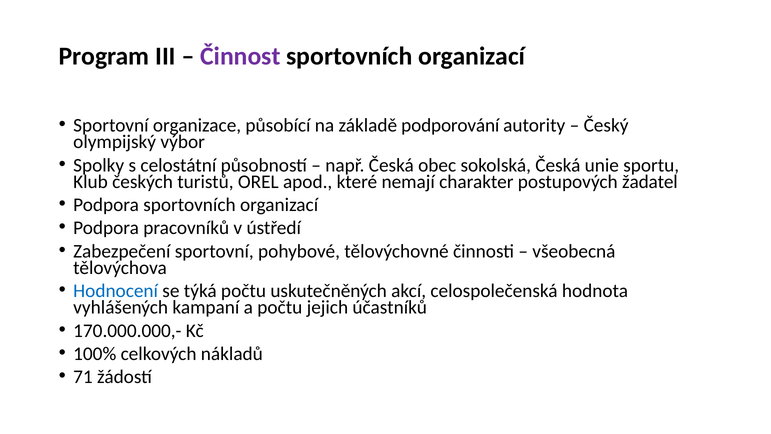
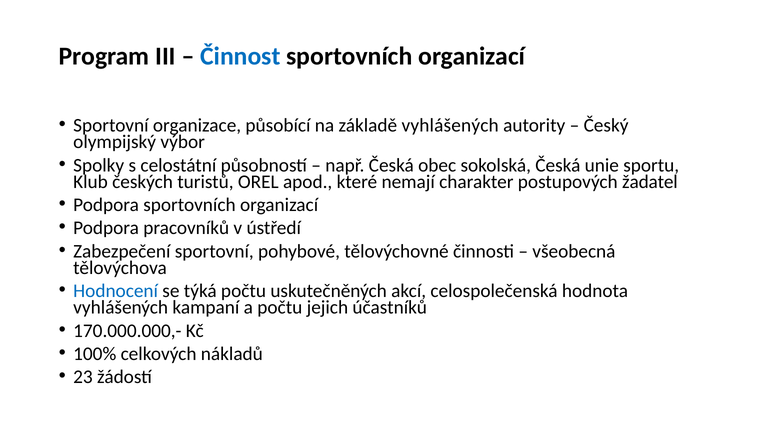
Činnost colour: purple -> blue
základě podporování: podporování -> vyhlášených
71: 71 -> 23
